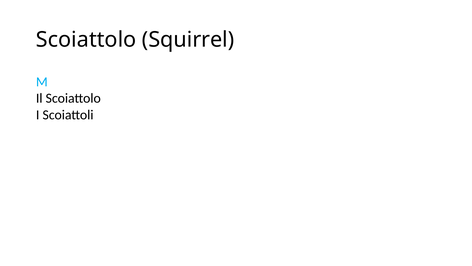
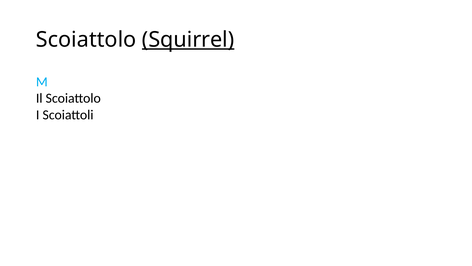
Squirrel underline: none -> present
